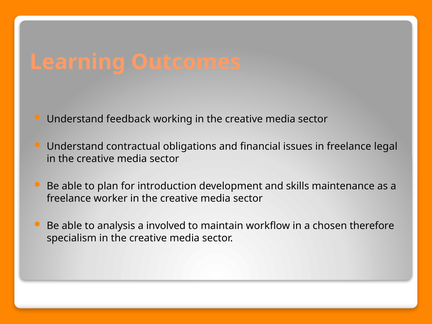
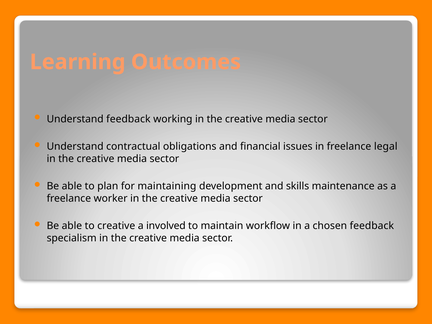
introduction: introduction -> maintaining
to analysis: analysis -> creative
chosen therefore: therefore -> feedback
